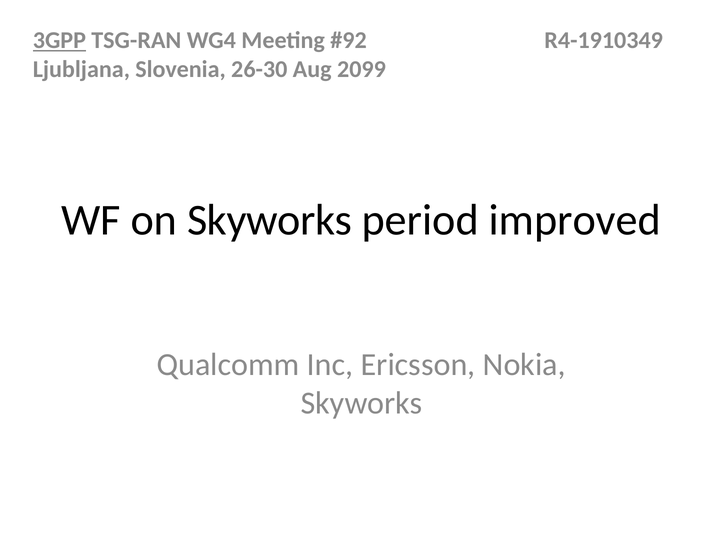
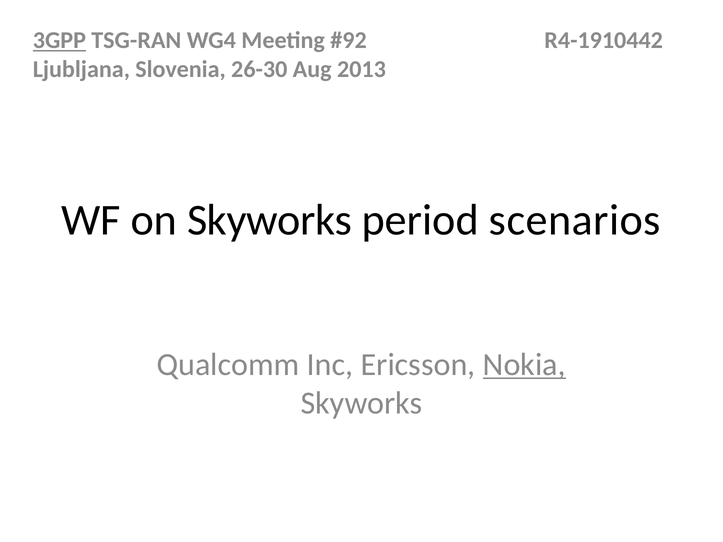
R4-1910349: R4-1910349 -> R4-1910442
2099: 2099 -> 2013
improved: improved -> scenarios
Nokia underline: none -> present
